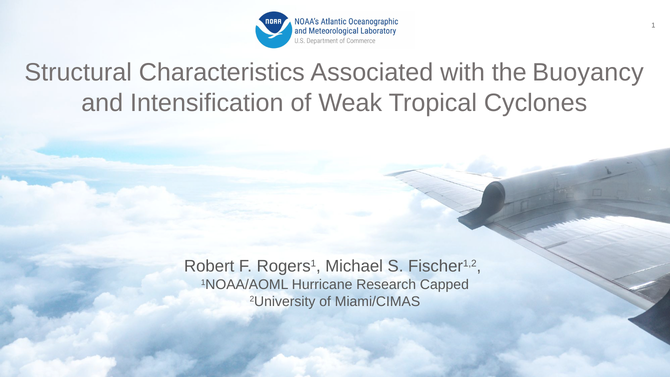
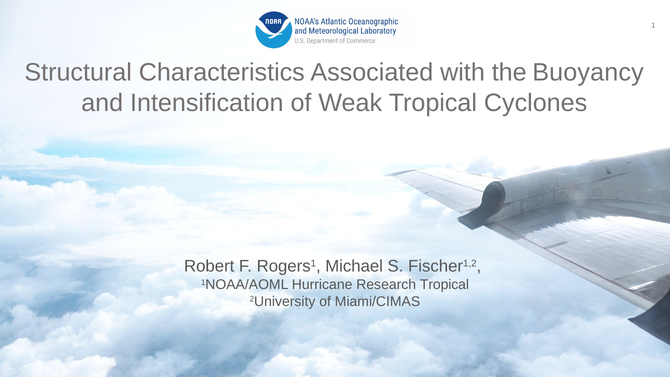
Research Capped: Capped -> Tropical
